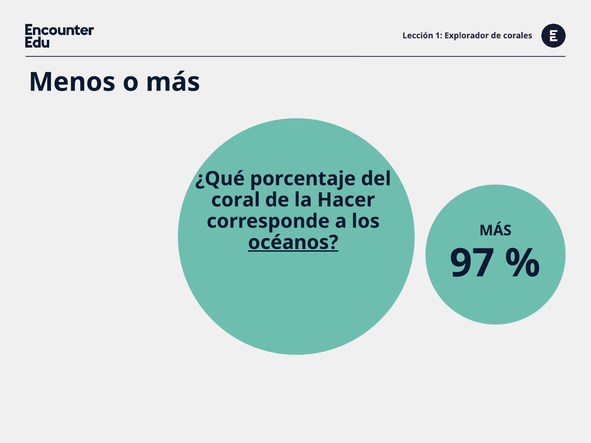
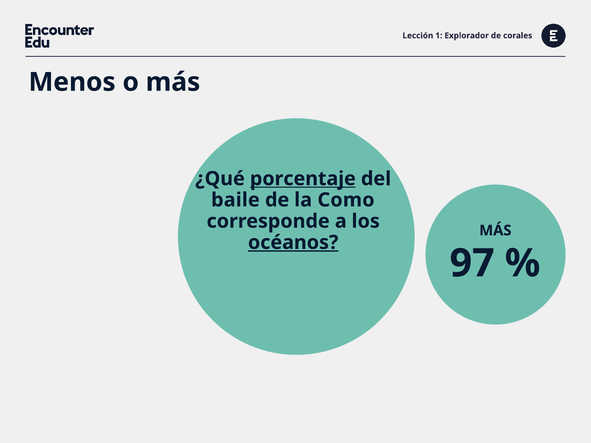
porcentaje underline: none -> present
coral: coral -> baile
Hacer: Hacer -> Como
